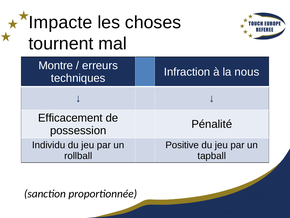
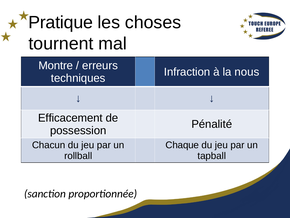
Impacte: Impacte -> Pratique
Individu: Individu -> Chacun
Positive: Positive -> Chaque
